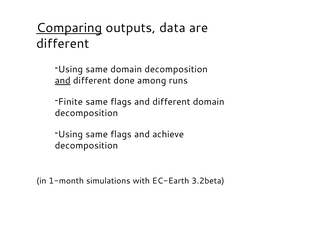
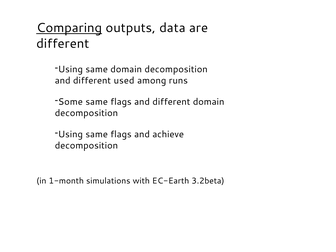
and at (63, 81) underline: present -> none
done: done -> used
Finite: Finite -> Some
